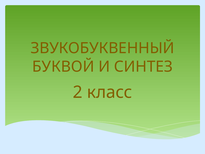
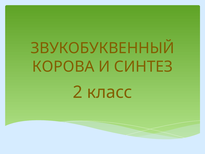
БУКВОЙ: БУКВОЙ -> КОРОВА
